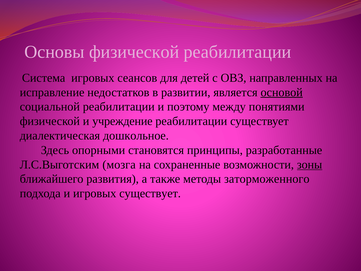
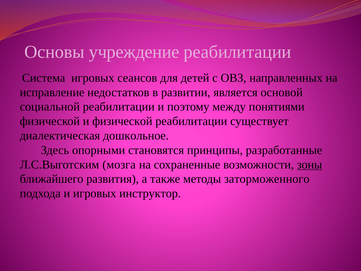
Основы физической: физической -> учреждение
основой underline: present -> none
и учреждение: учреждение -> физической
игровых существует: существует -> инструктор
